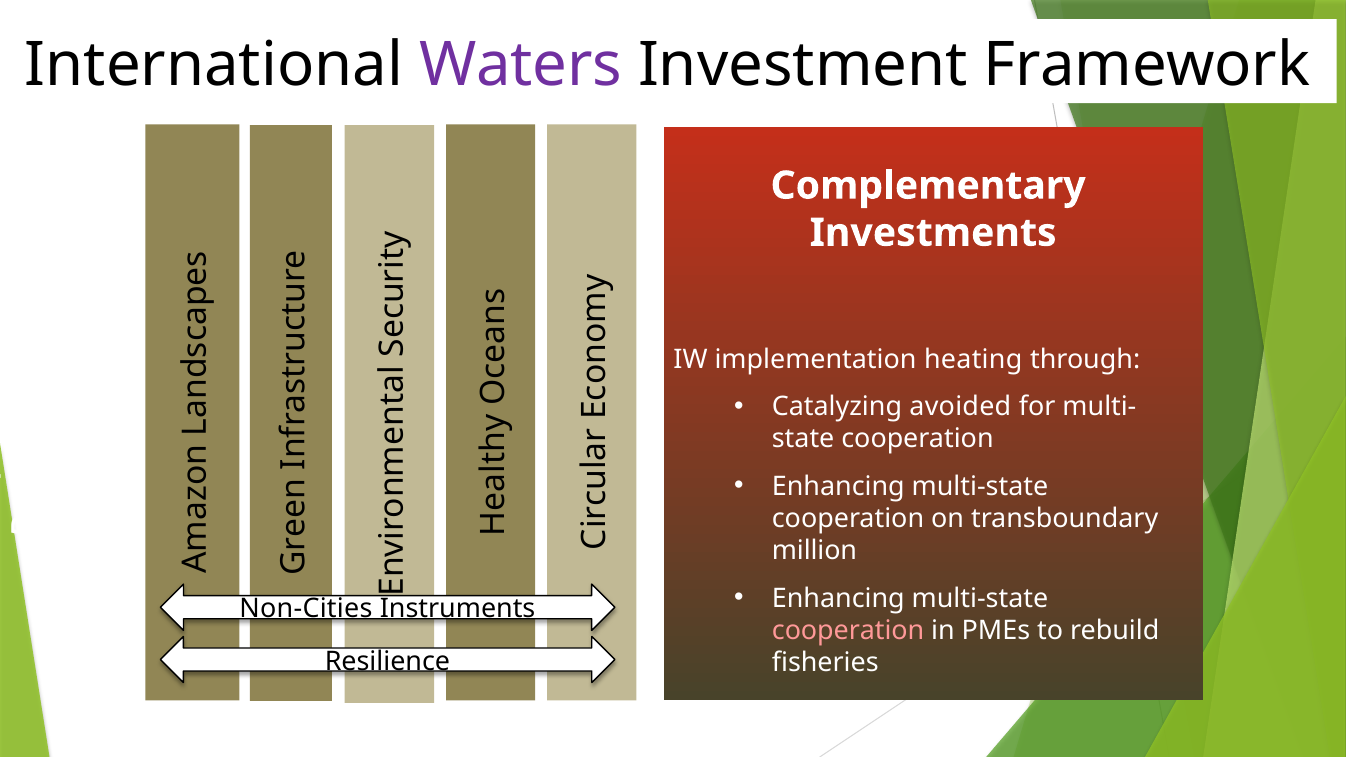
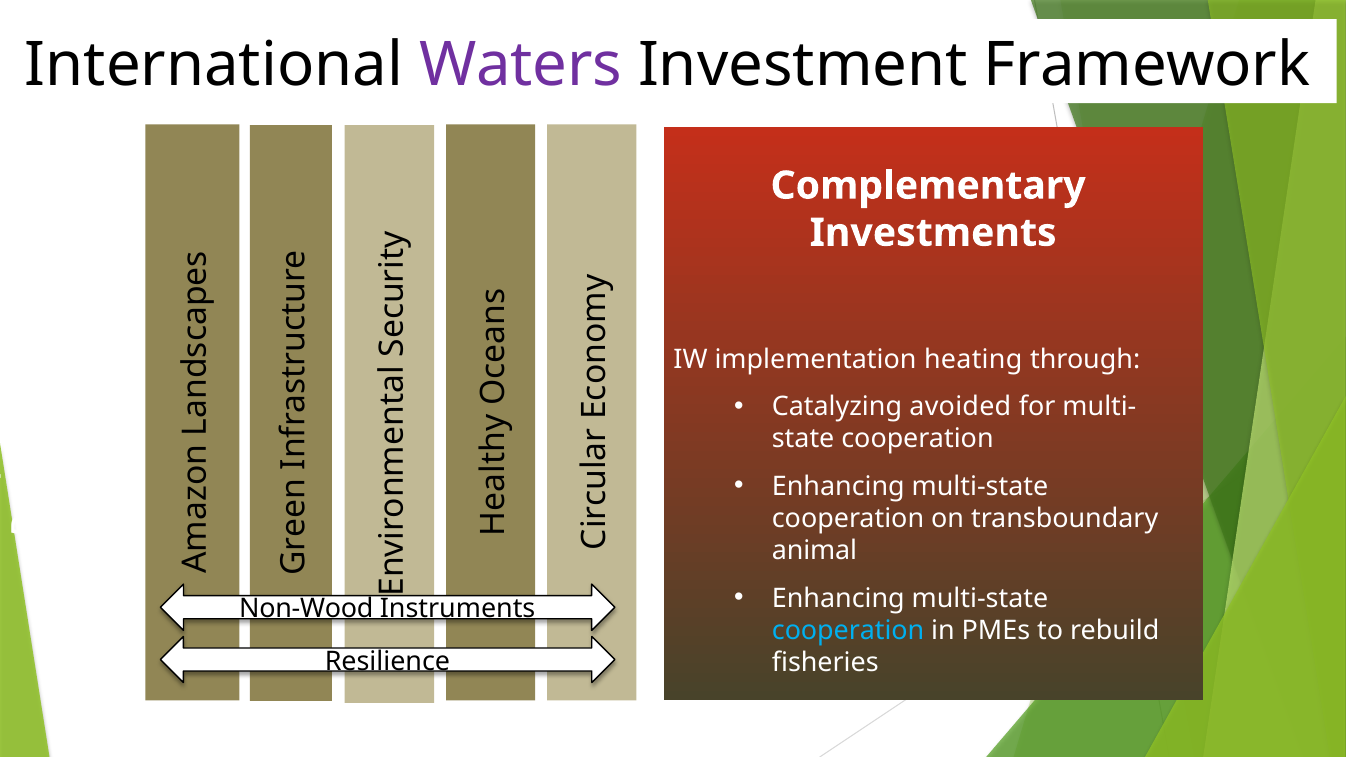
million: million -> animal
Non-Cities: Non-Cities -> Non-Wood
cooperation at (848, 631) colour: pink -> light blue
